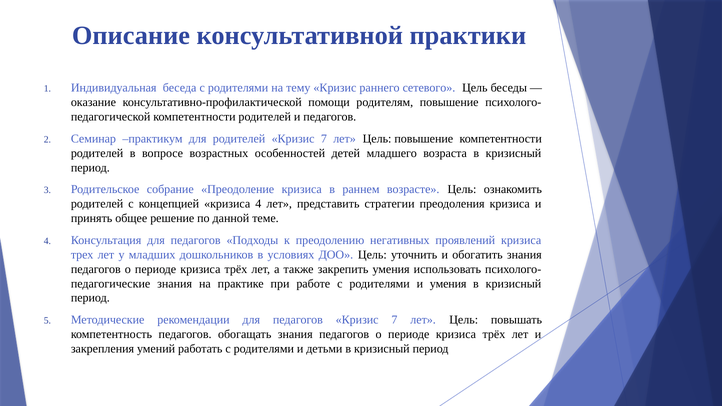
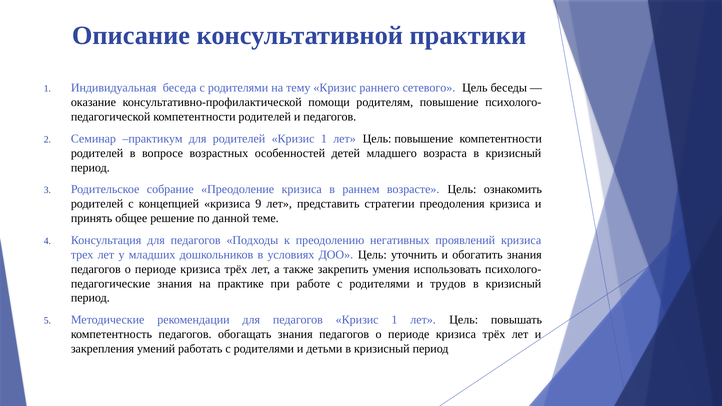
родителей Кризис 7: 7 -> 1
кризиса 4: 4 -> 9
и умения: умения -> трудов
педагогов Кризис 7: 7 -> 1
